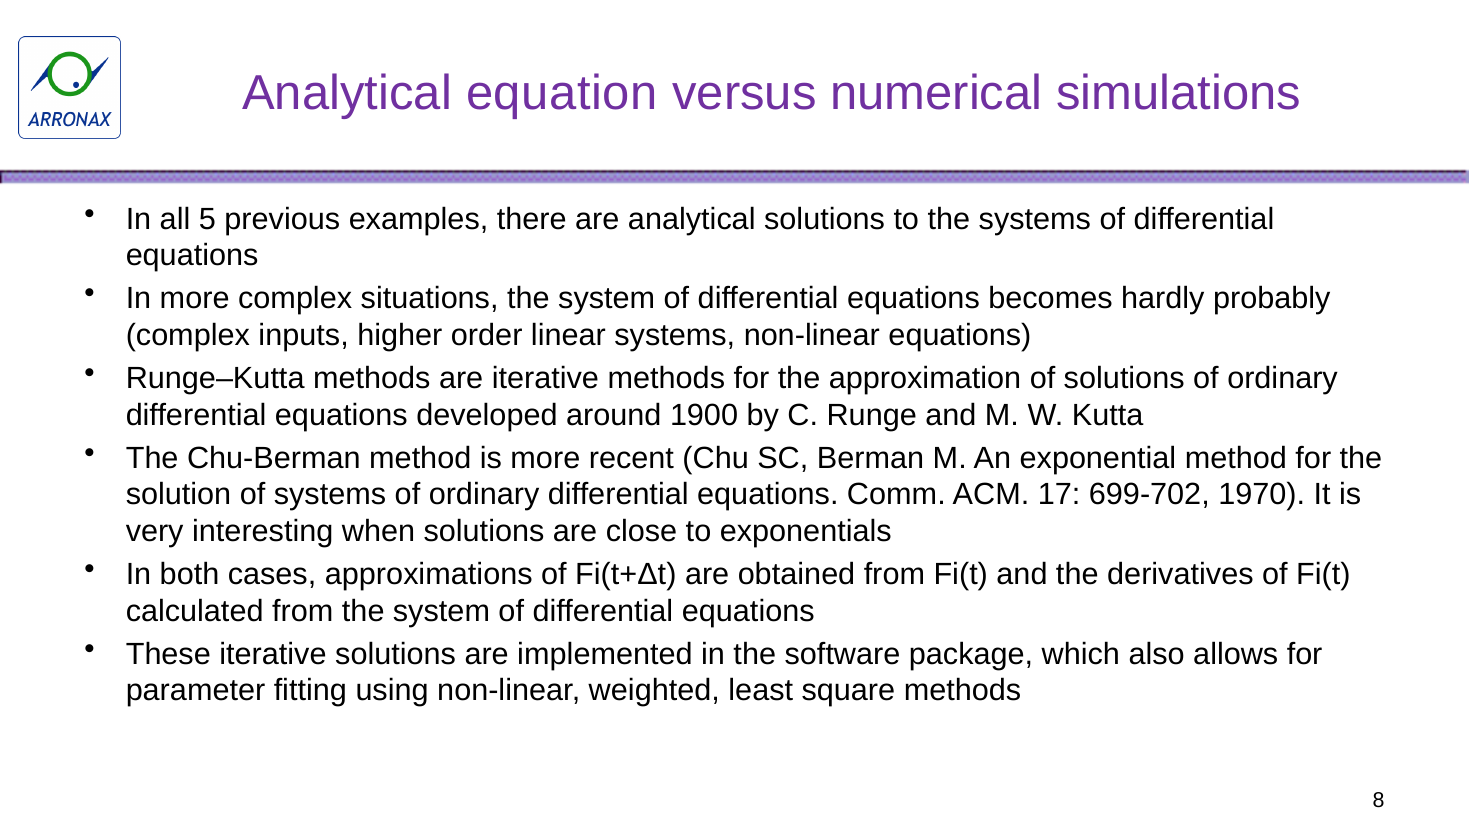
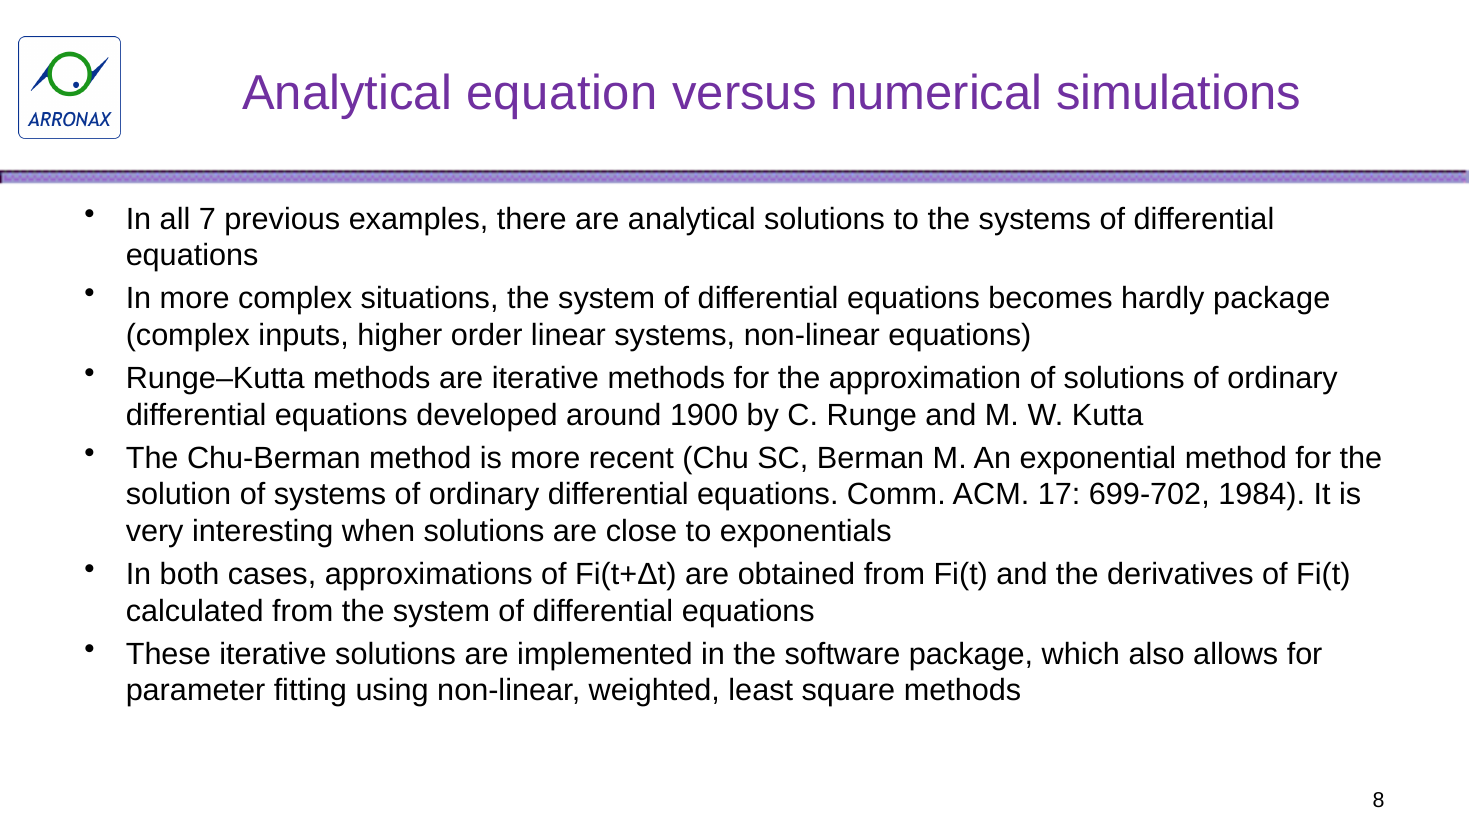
5: 5 -> 7
hardly probably: probably -> package
1970: 1970 -> 1984
